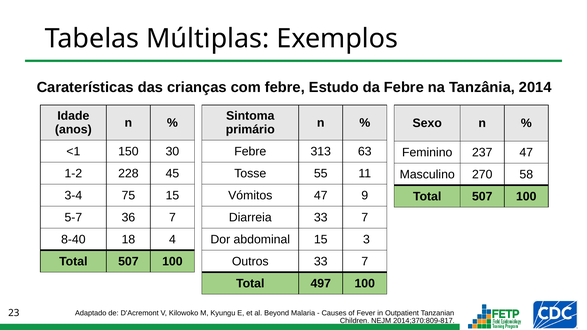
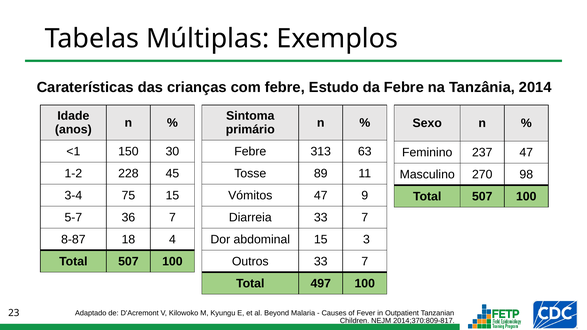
55: 55 -> 89
58: 58 -> 98
8-40: 8-40 -> 8-87
